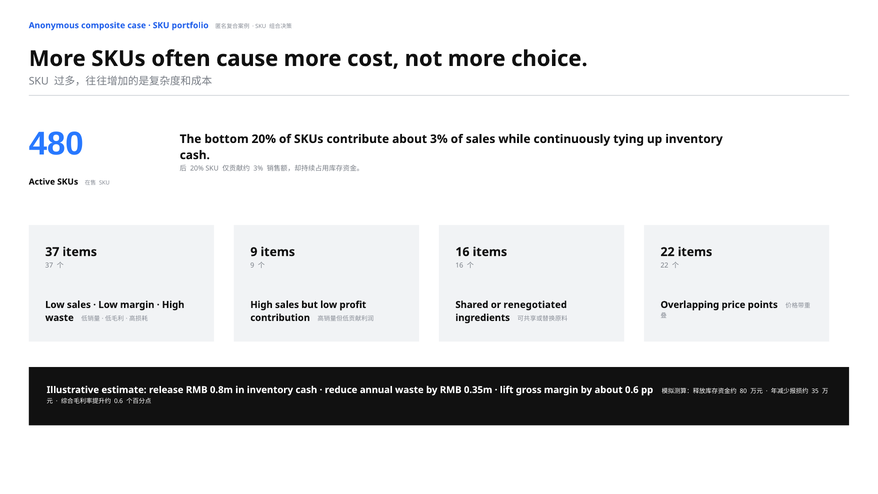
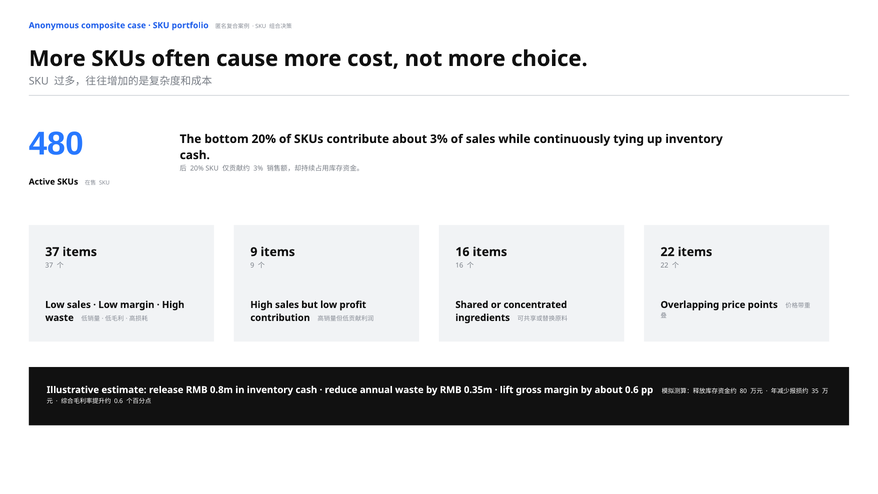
renegotiated: renegotiated -> concentrated
